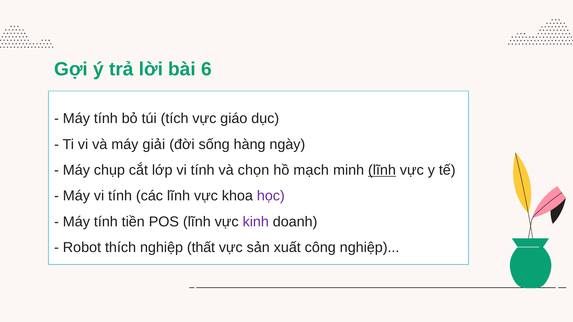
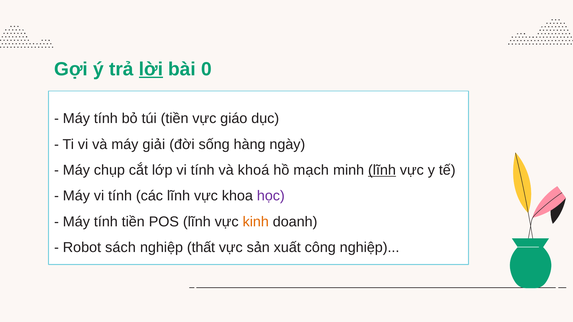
lời underline: none -> present
6: 6 -> 0
túi tích: tích -> tiền
chọn: chọn -> khoá
kinh colour: purple -> orange
thích: thích -> sách
